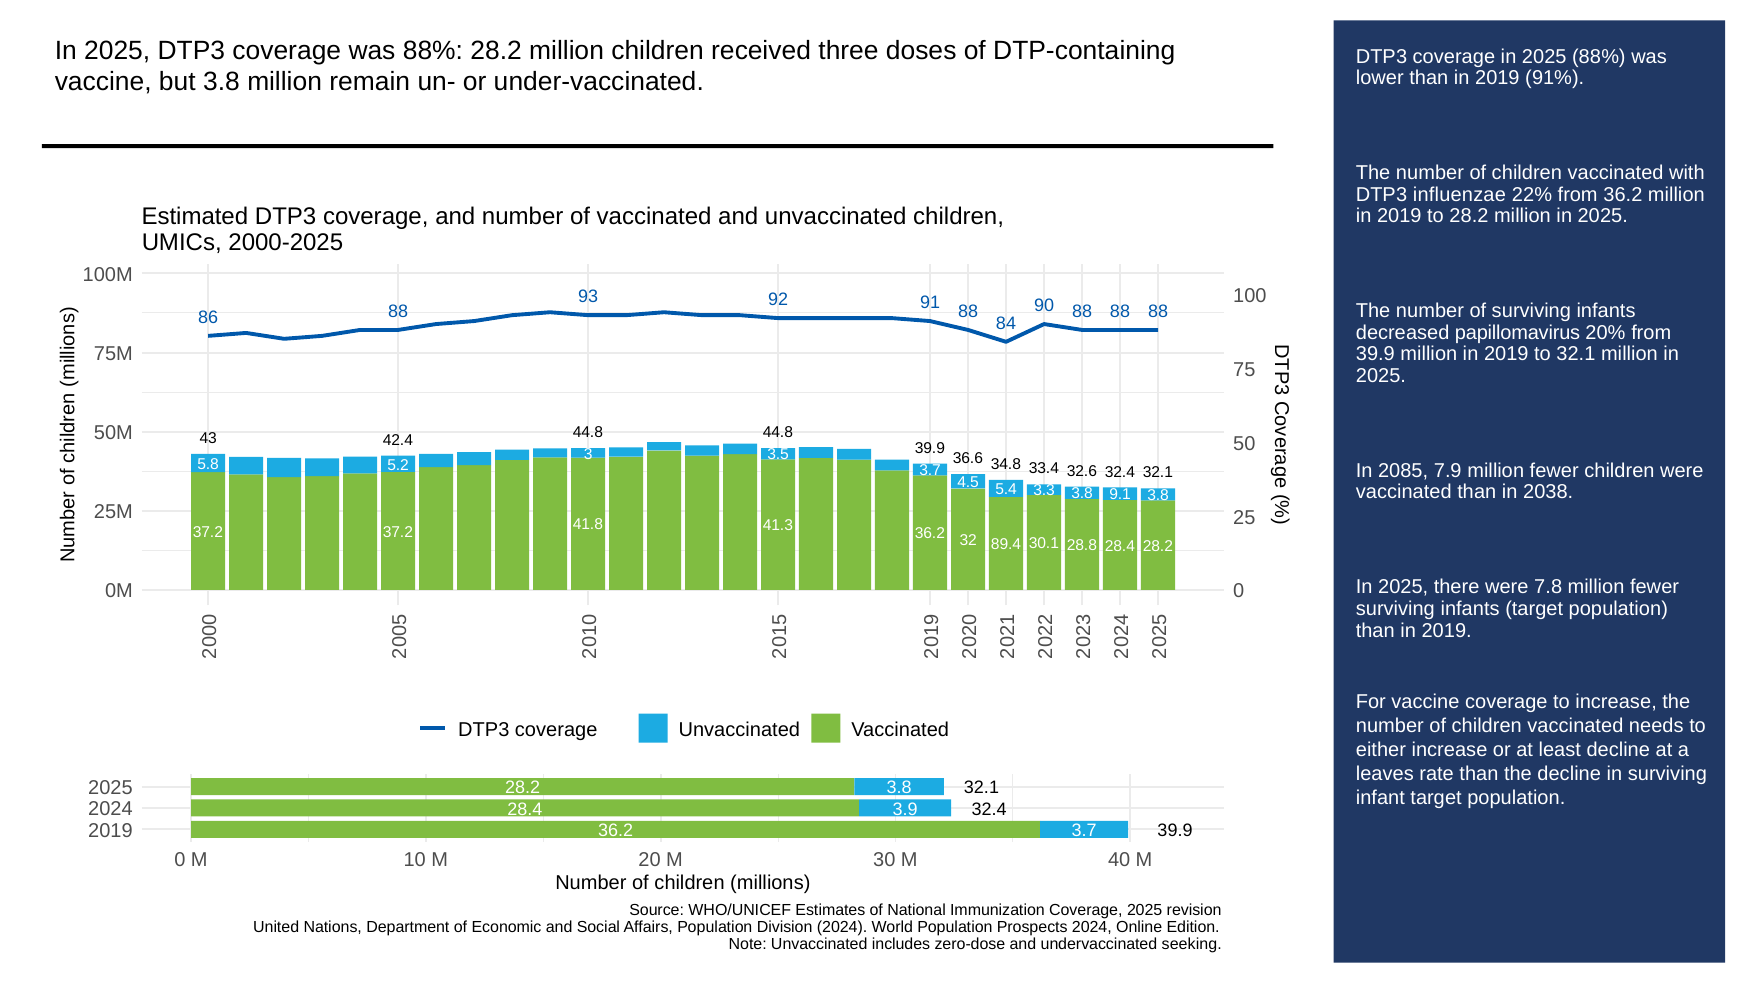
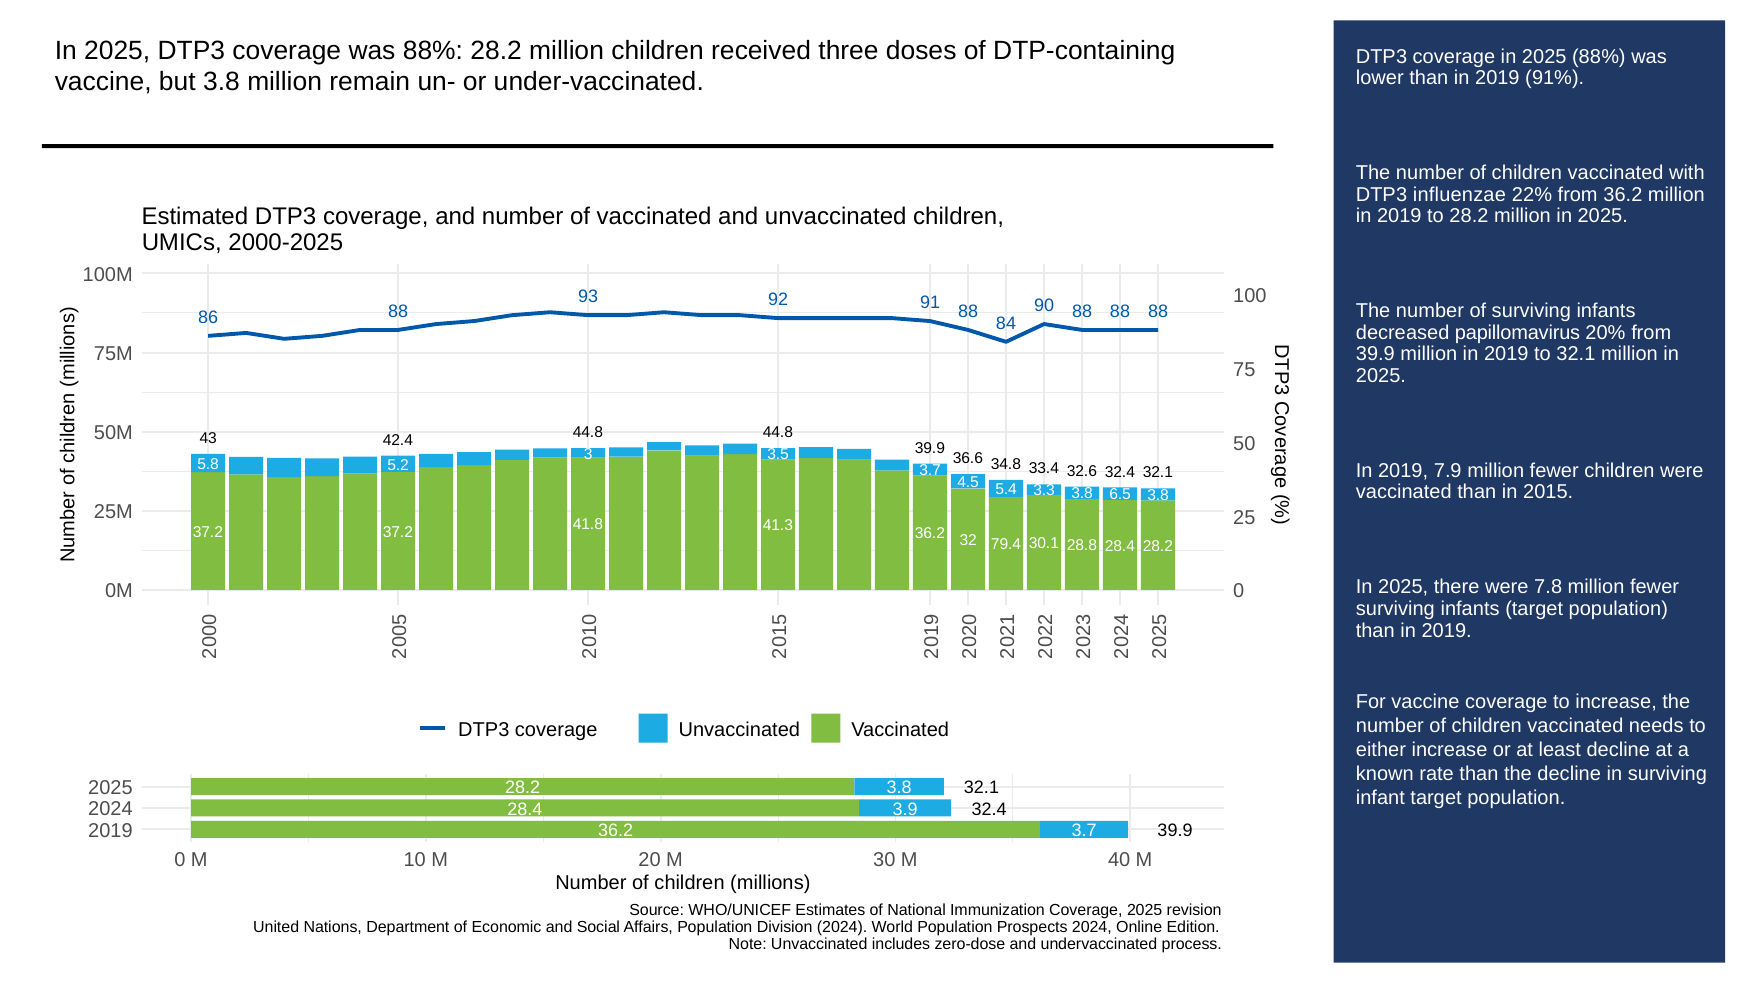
2085 at (1403, 471): 2085 -> 2019
2038: 2038 -> 2015
9.1: 9.1 -> 6.5
89.4: 89.4 -> 79.4
leaves: leaves -> known
seeking: seeking -> process
